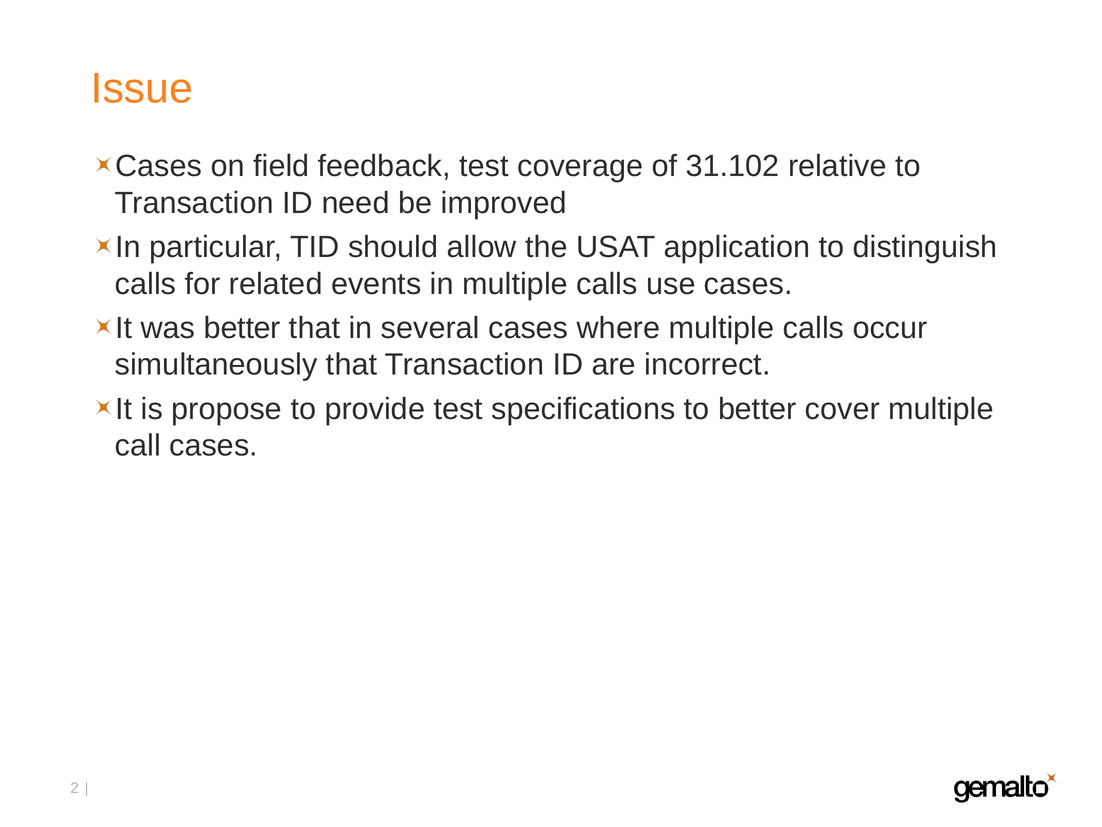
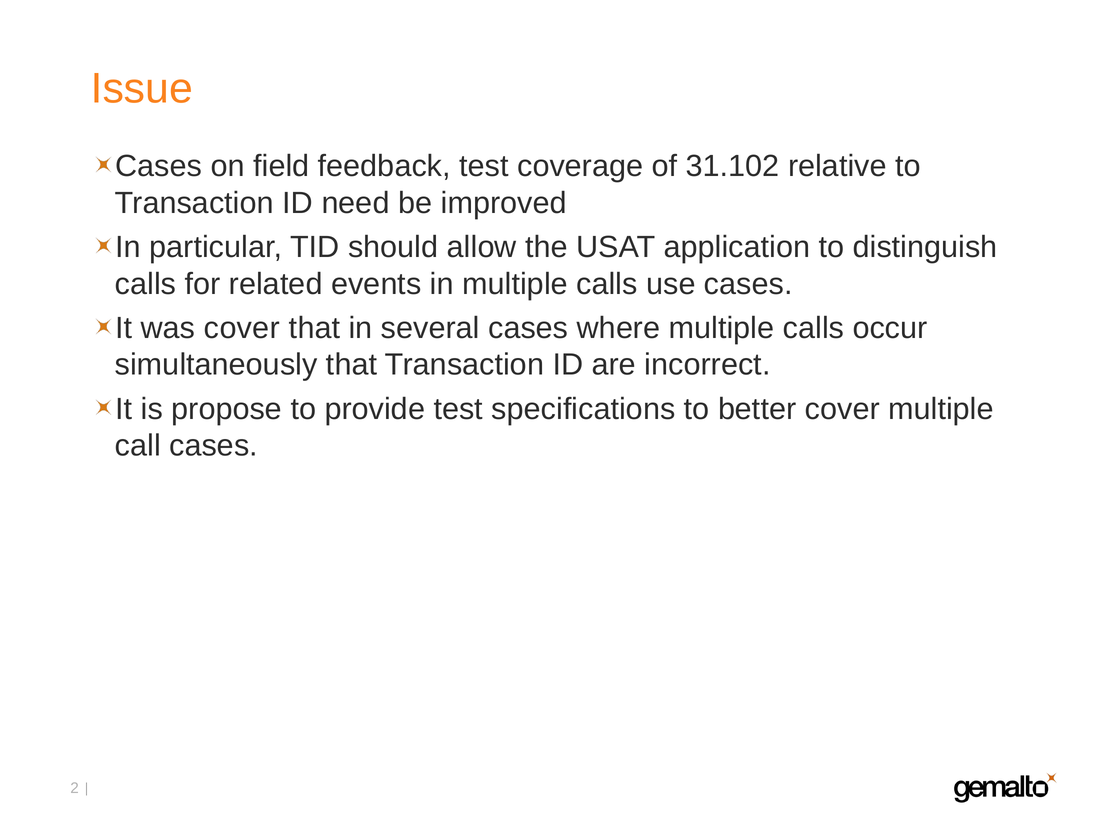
was better: better -> cover
